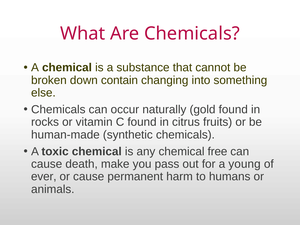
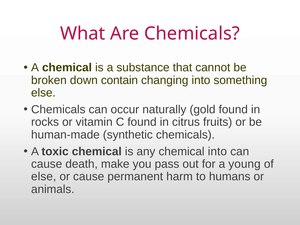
chemical free: free -> into
ever at (44, 177): ever -> else
